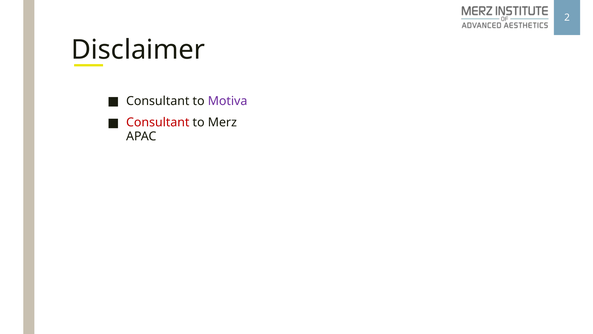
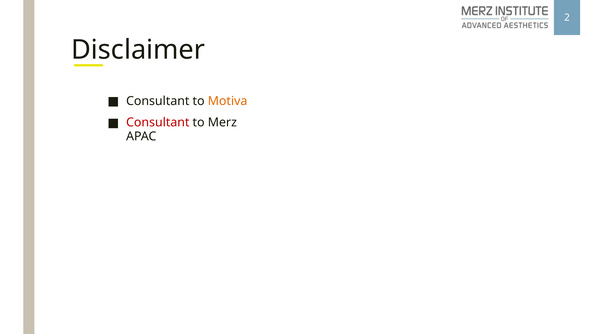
Motiva colour: purple -> orange
